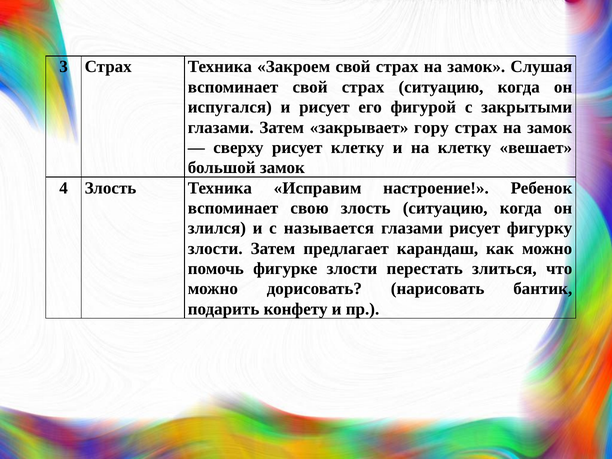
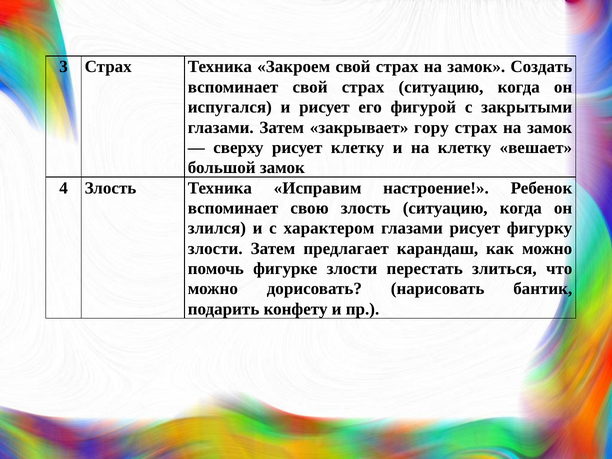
Слушая: Слушая -> Создать
называется: называется -> характером
